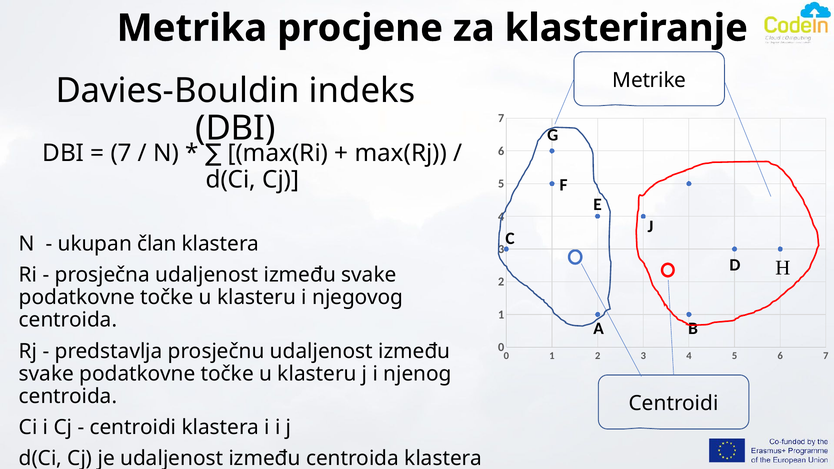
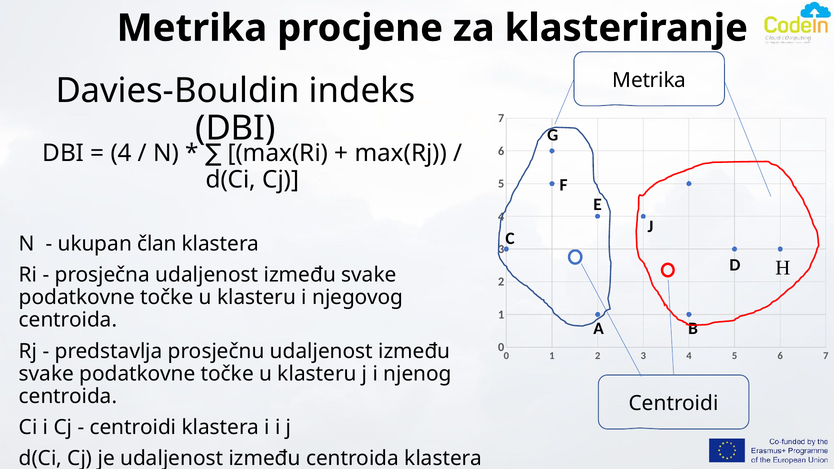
Metrike at (649, 80): Metrike -> Metrika
7 at (121, 153): 7 -> 4
